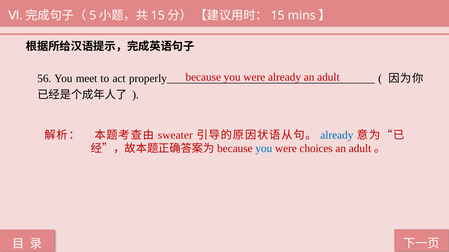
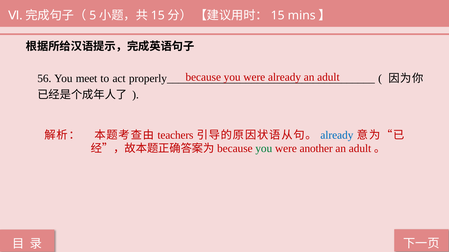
sweater: sweater -> teachers
you at (264, 149) colour: blue -> green
choices: choices -> another
